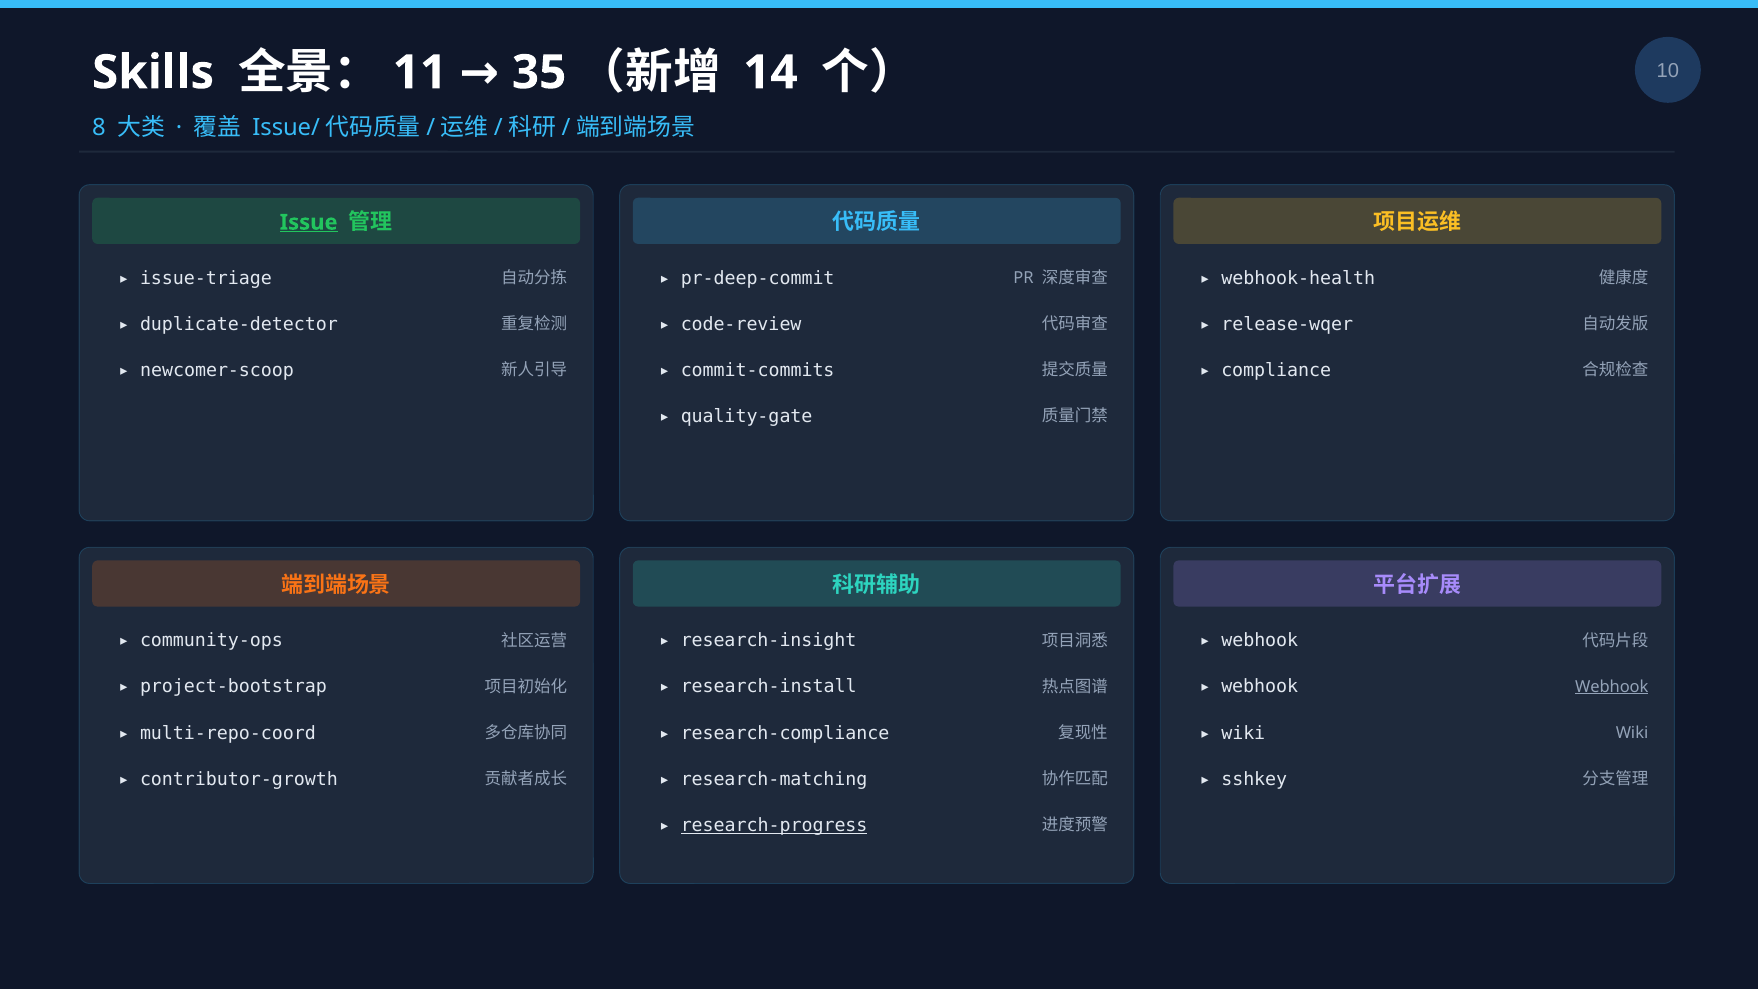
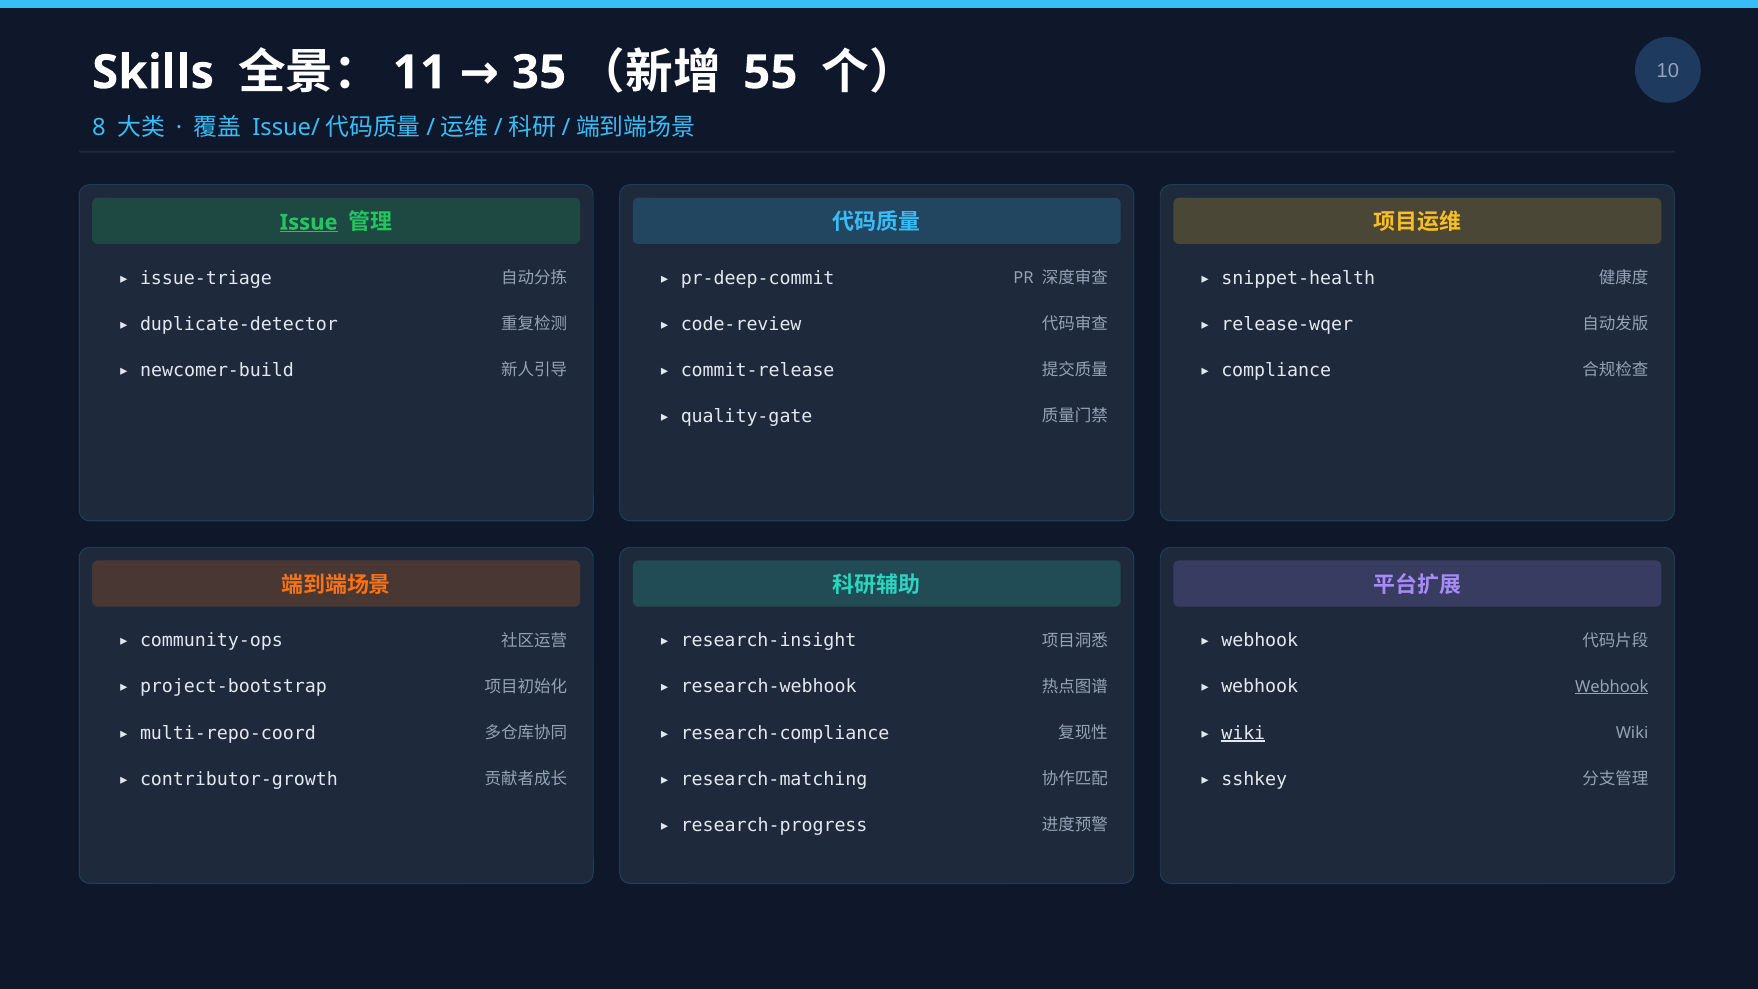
14: 14 -> 55
webhook-health: webhook-health -> snippet-health
newcomer-scoop: newcomer-scoop -> newcomer-build
commit-commits: commit-commits -> commit-release
research-install: research-install -> research-webhook
wiki at (1243, 733) underline: none -> present
research-progress underline: present -> none
